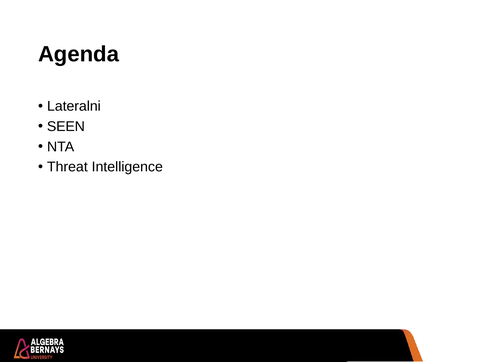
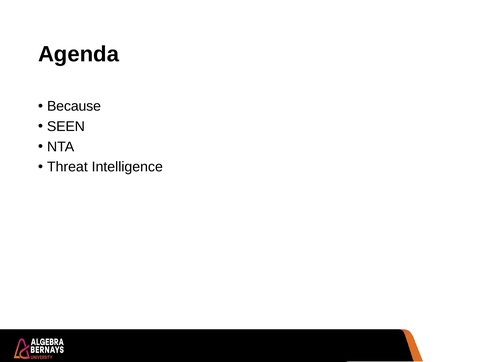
Lateralni: Lateralni -> Because
